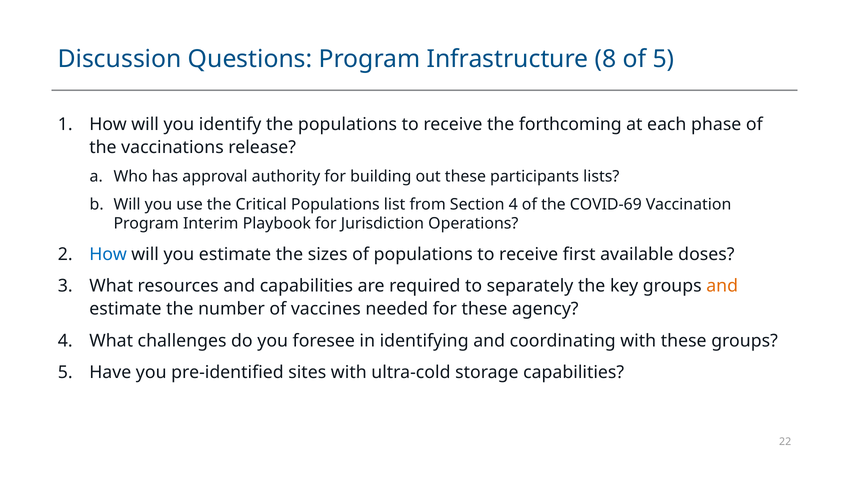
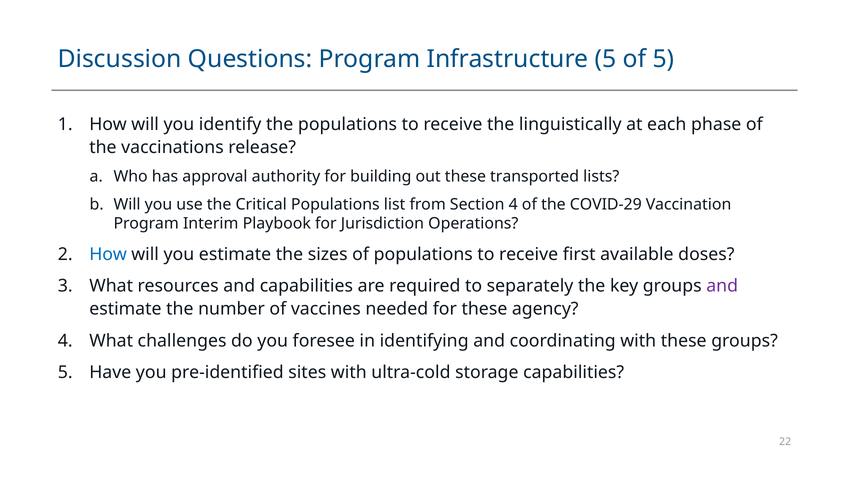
Infrastructure 8: 8 -> 5
forthcoming: forthcoming -> linguistically
participants: participants -> transported
COVID-69: COVID-69 -> COVID-29
and at (722, 286) colour: orange -> purple
